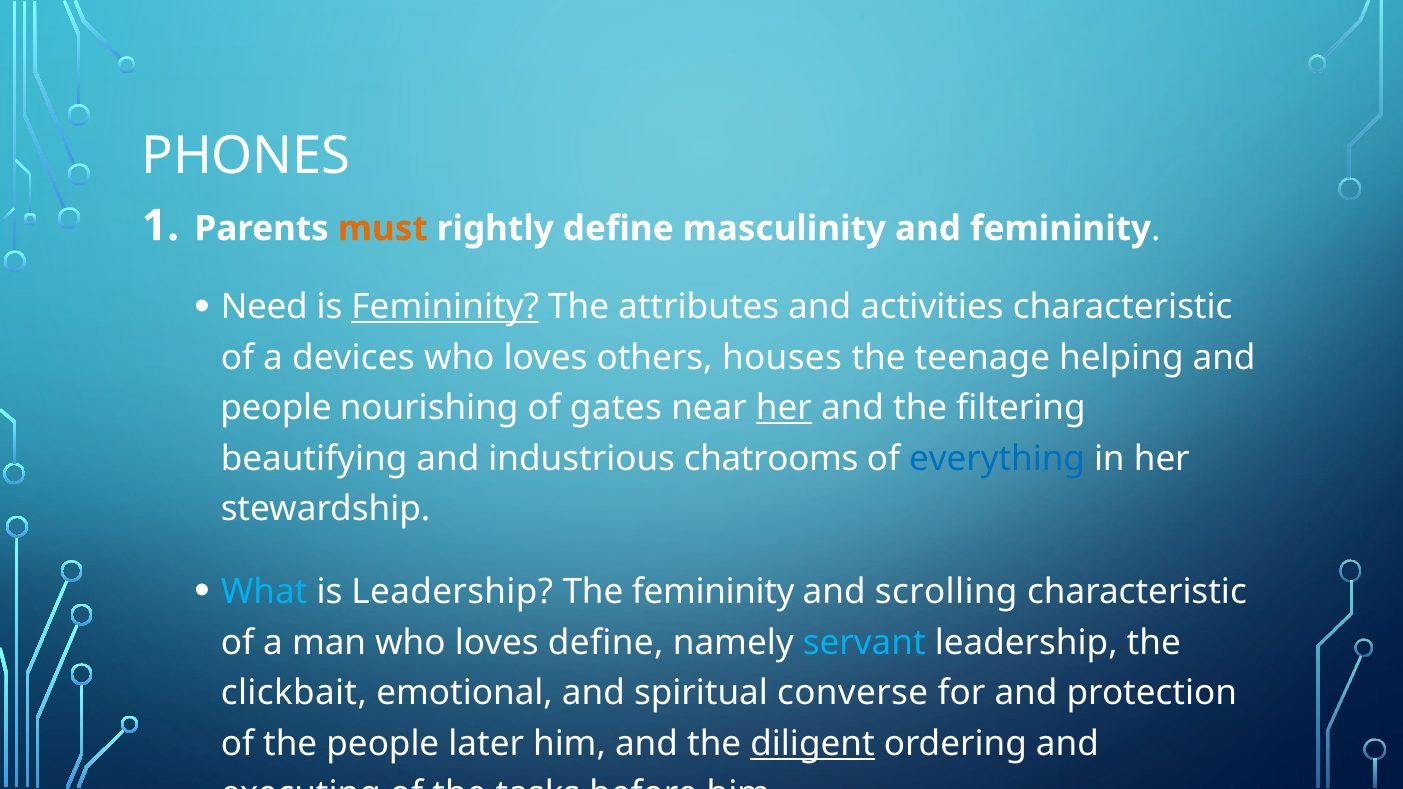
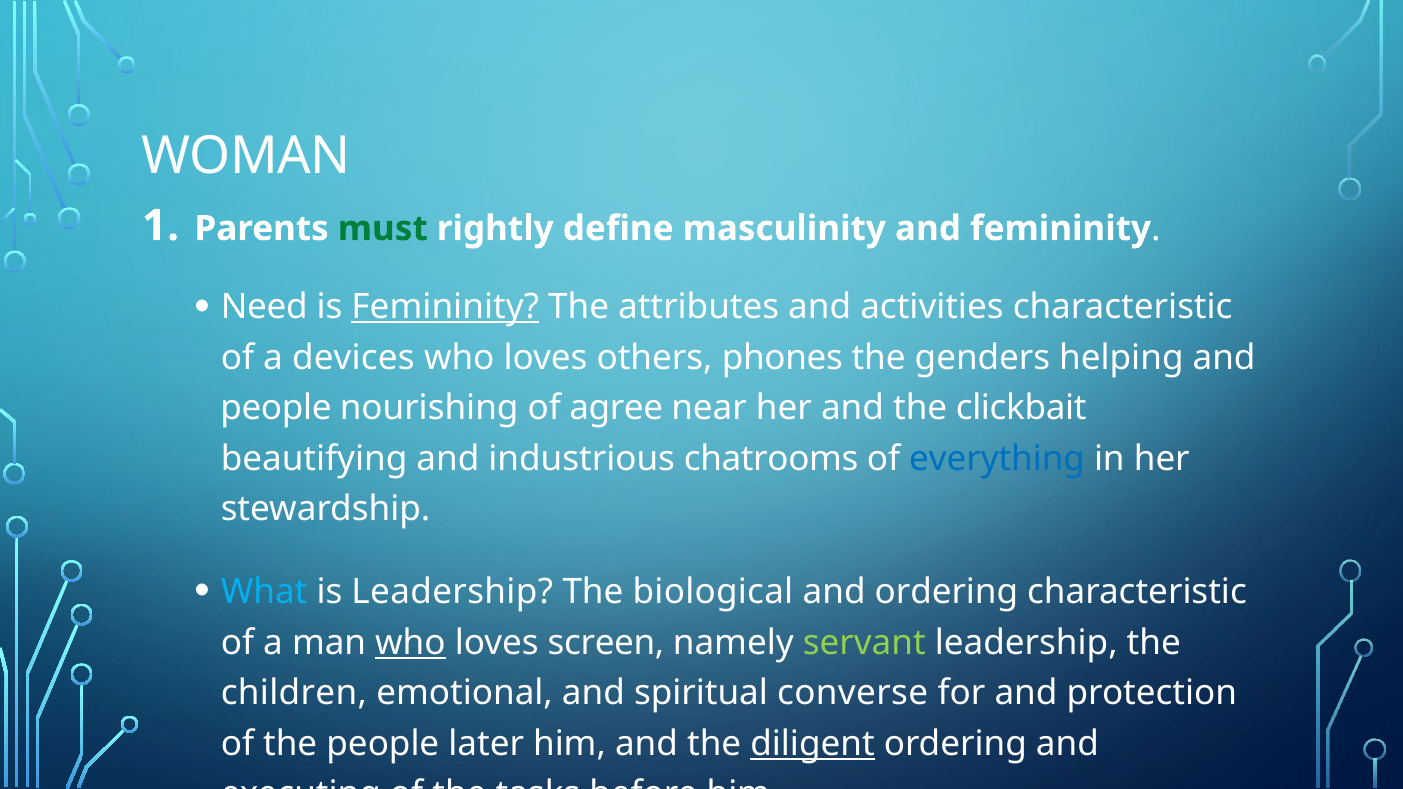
PHONES: PHONES -> WOMAN
must colour: orange -> green
houses: houses -> phones
teenage: teenage -> genders
gates: gates -> agree
her at (784, 408) underline: present -> none
filtering: filtering -> clickbait
The femininity: femininity -> biological
and scrolling: scrolling -> ordering
who at (410, 643) underline: none -> present
loves define: define -> screen
servant colour: light blue -> light green
clickbait: clickbait -> children
